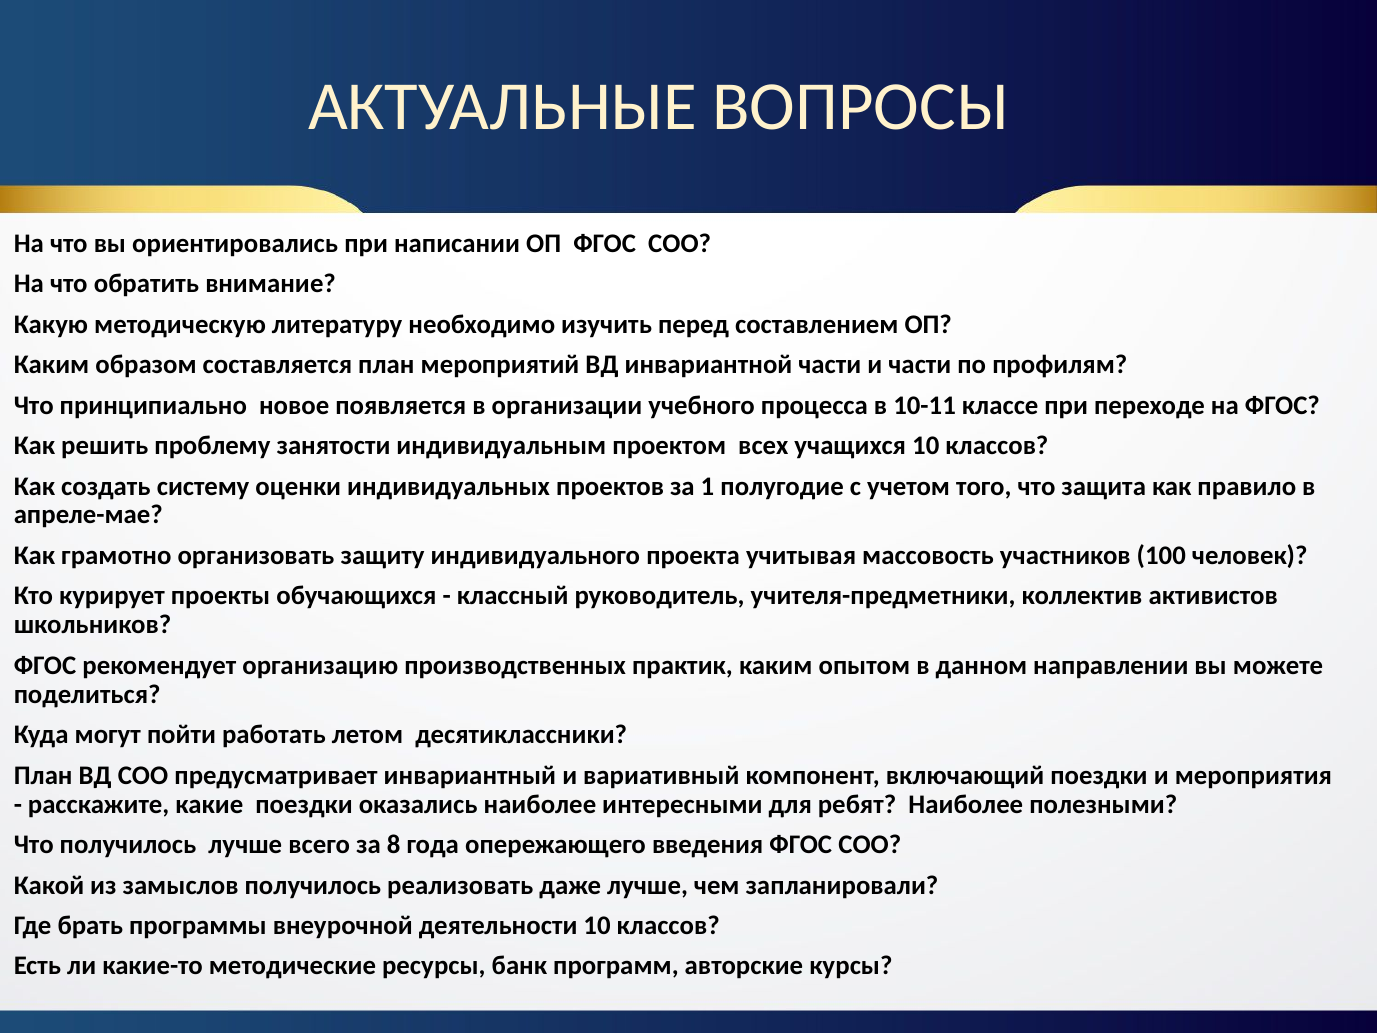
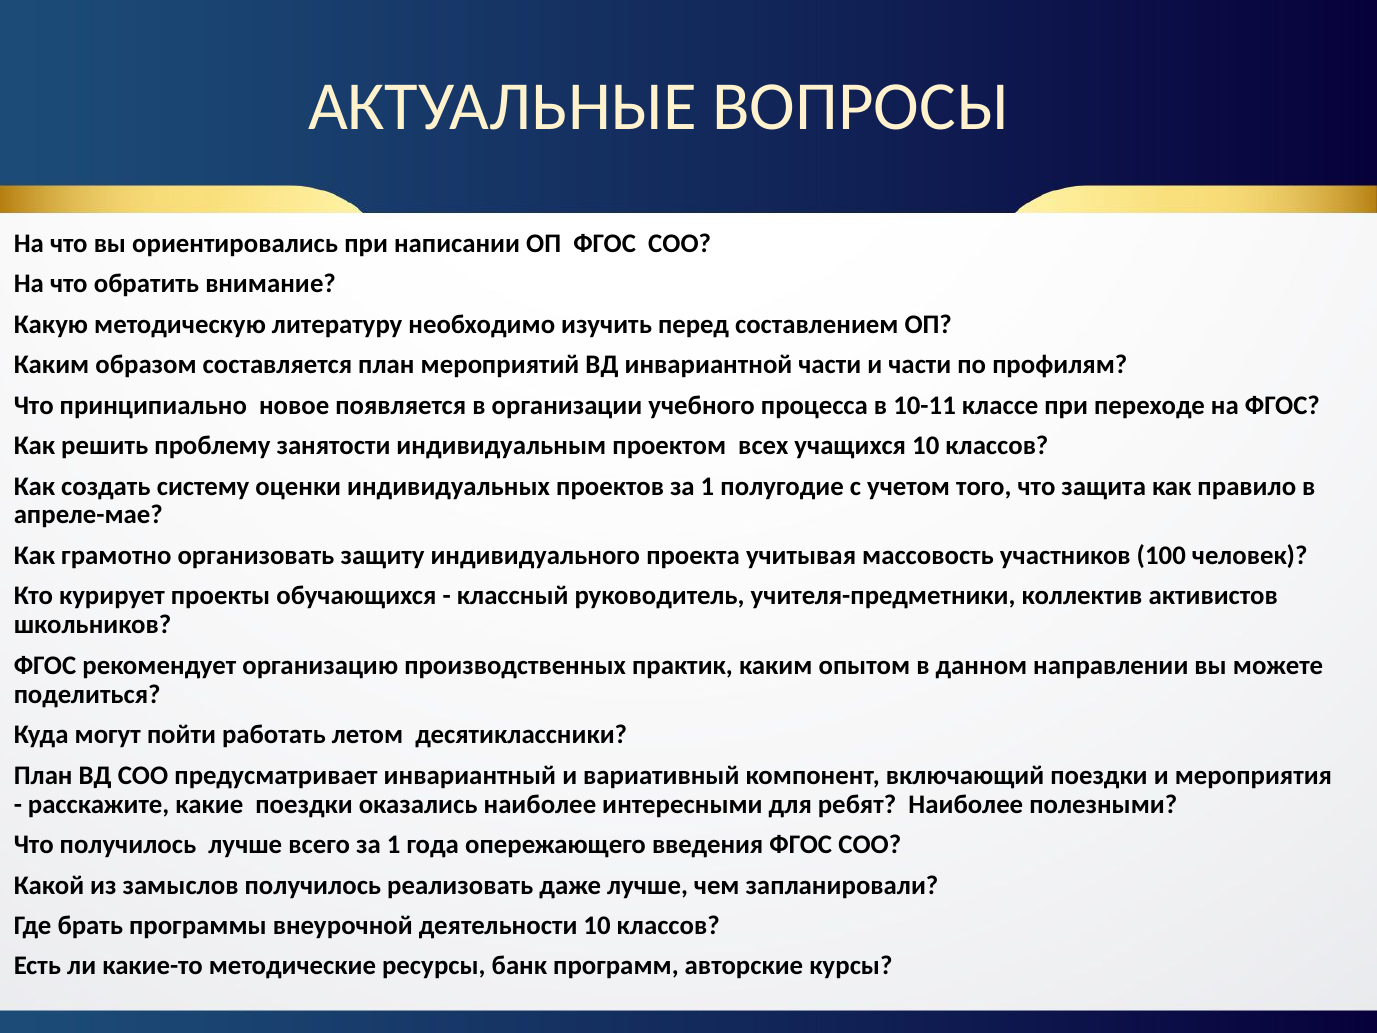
всего за 8: 8 -> 1
